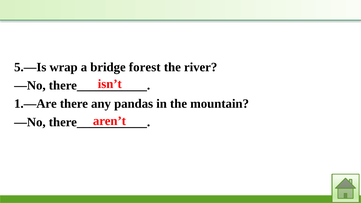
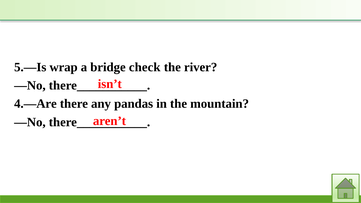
forest: forest -> check
1.—Are: 1.—Are -> 4.—Are
